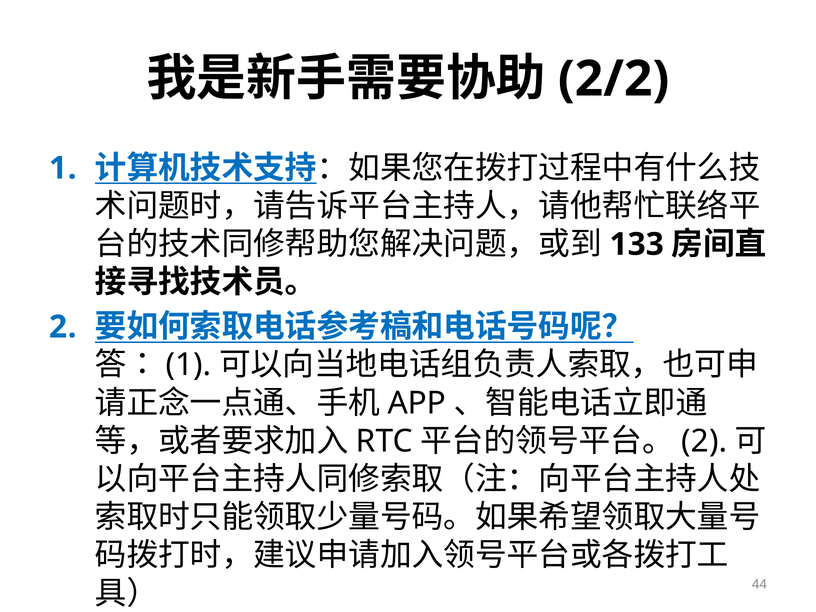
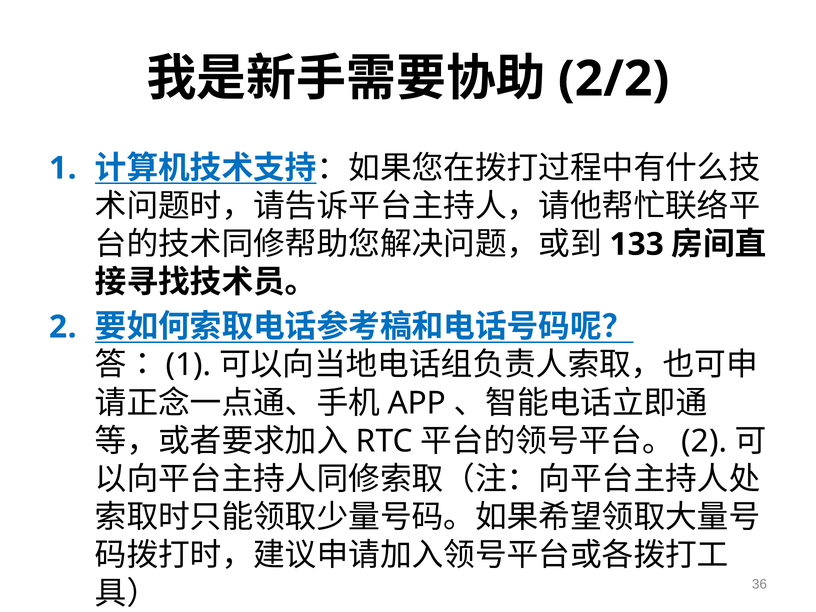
44: 44 -> 36
